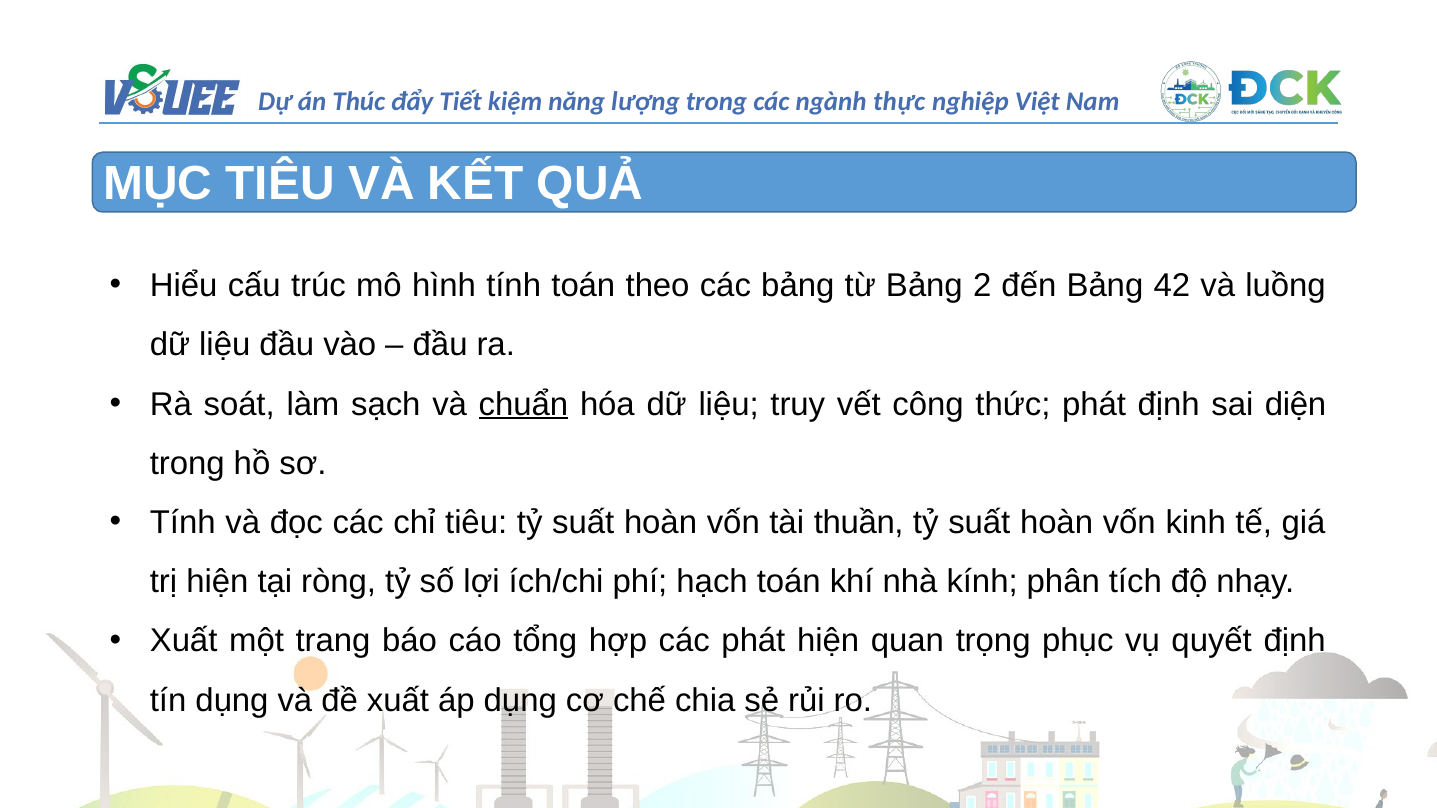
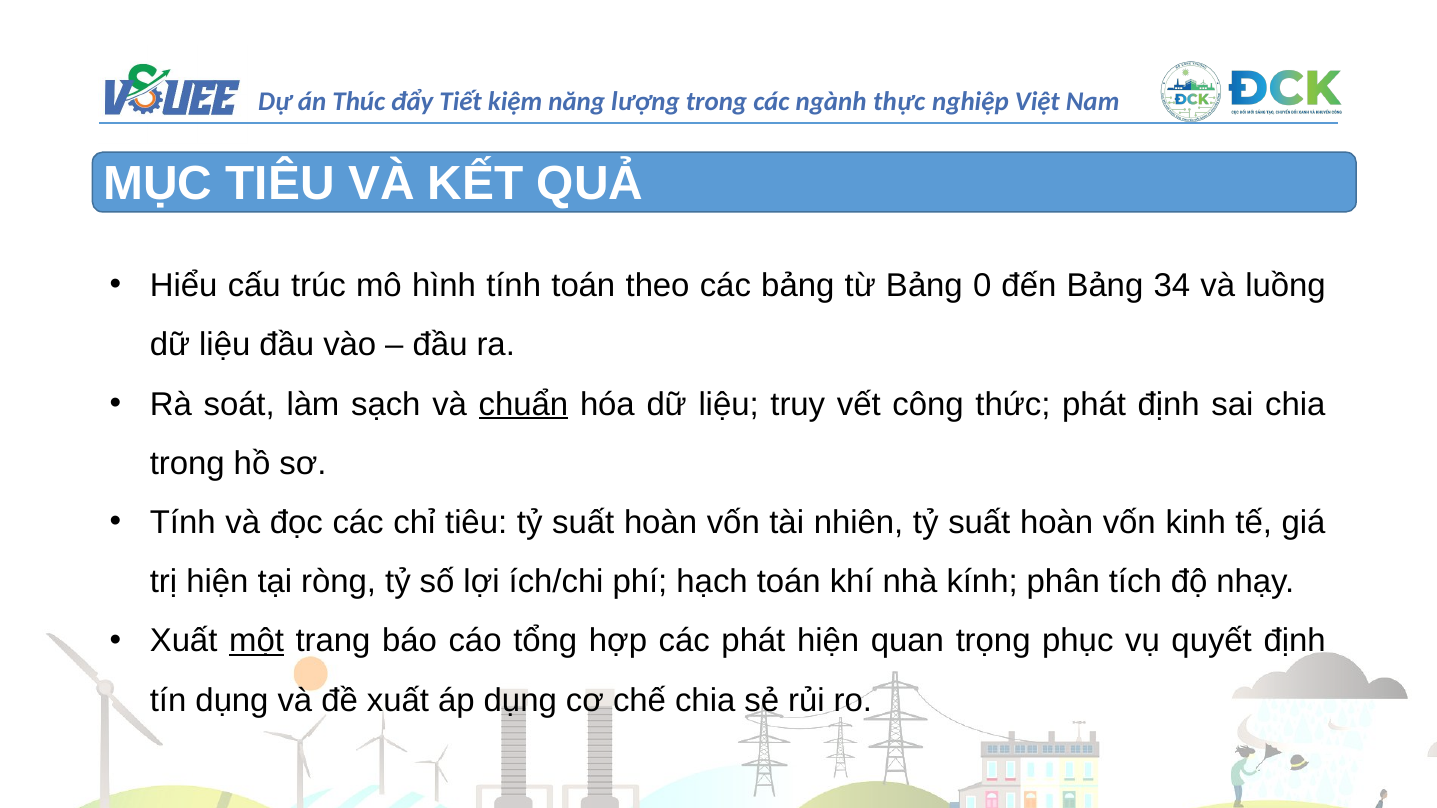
2: 2 -> 0
42: 42 -> 34
sai diện: diện -> chia
thuần: thuần -> nhiên
một underline: none -> present
